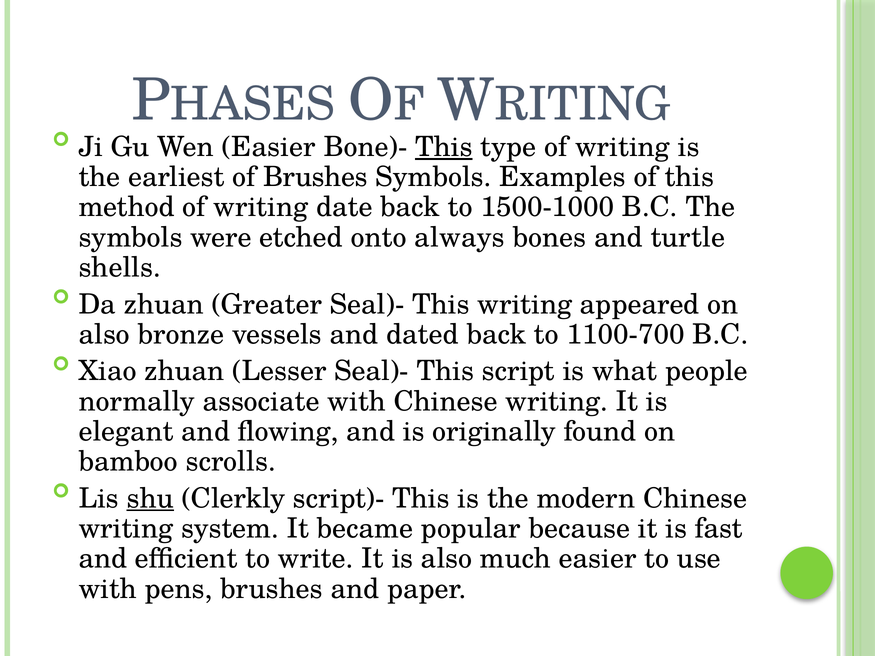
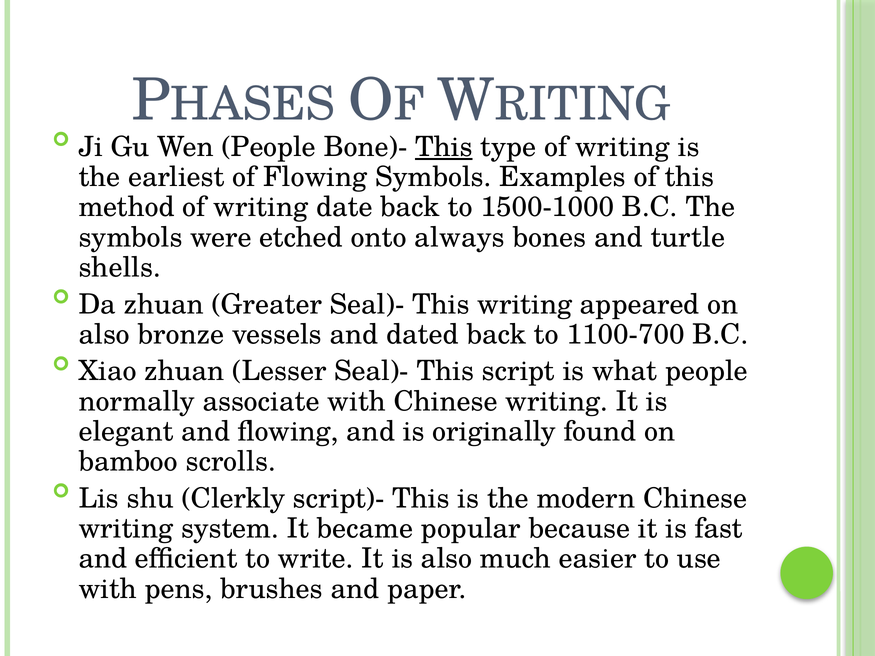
Wen Easier: Easier -> People
of Brushes: Brushes -> Flowing
shu underline: present -> none
